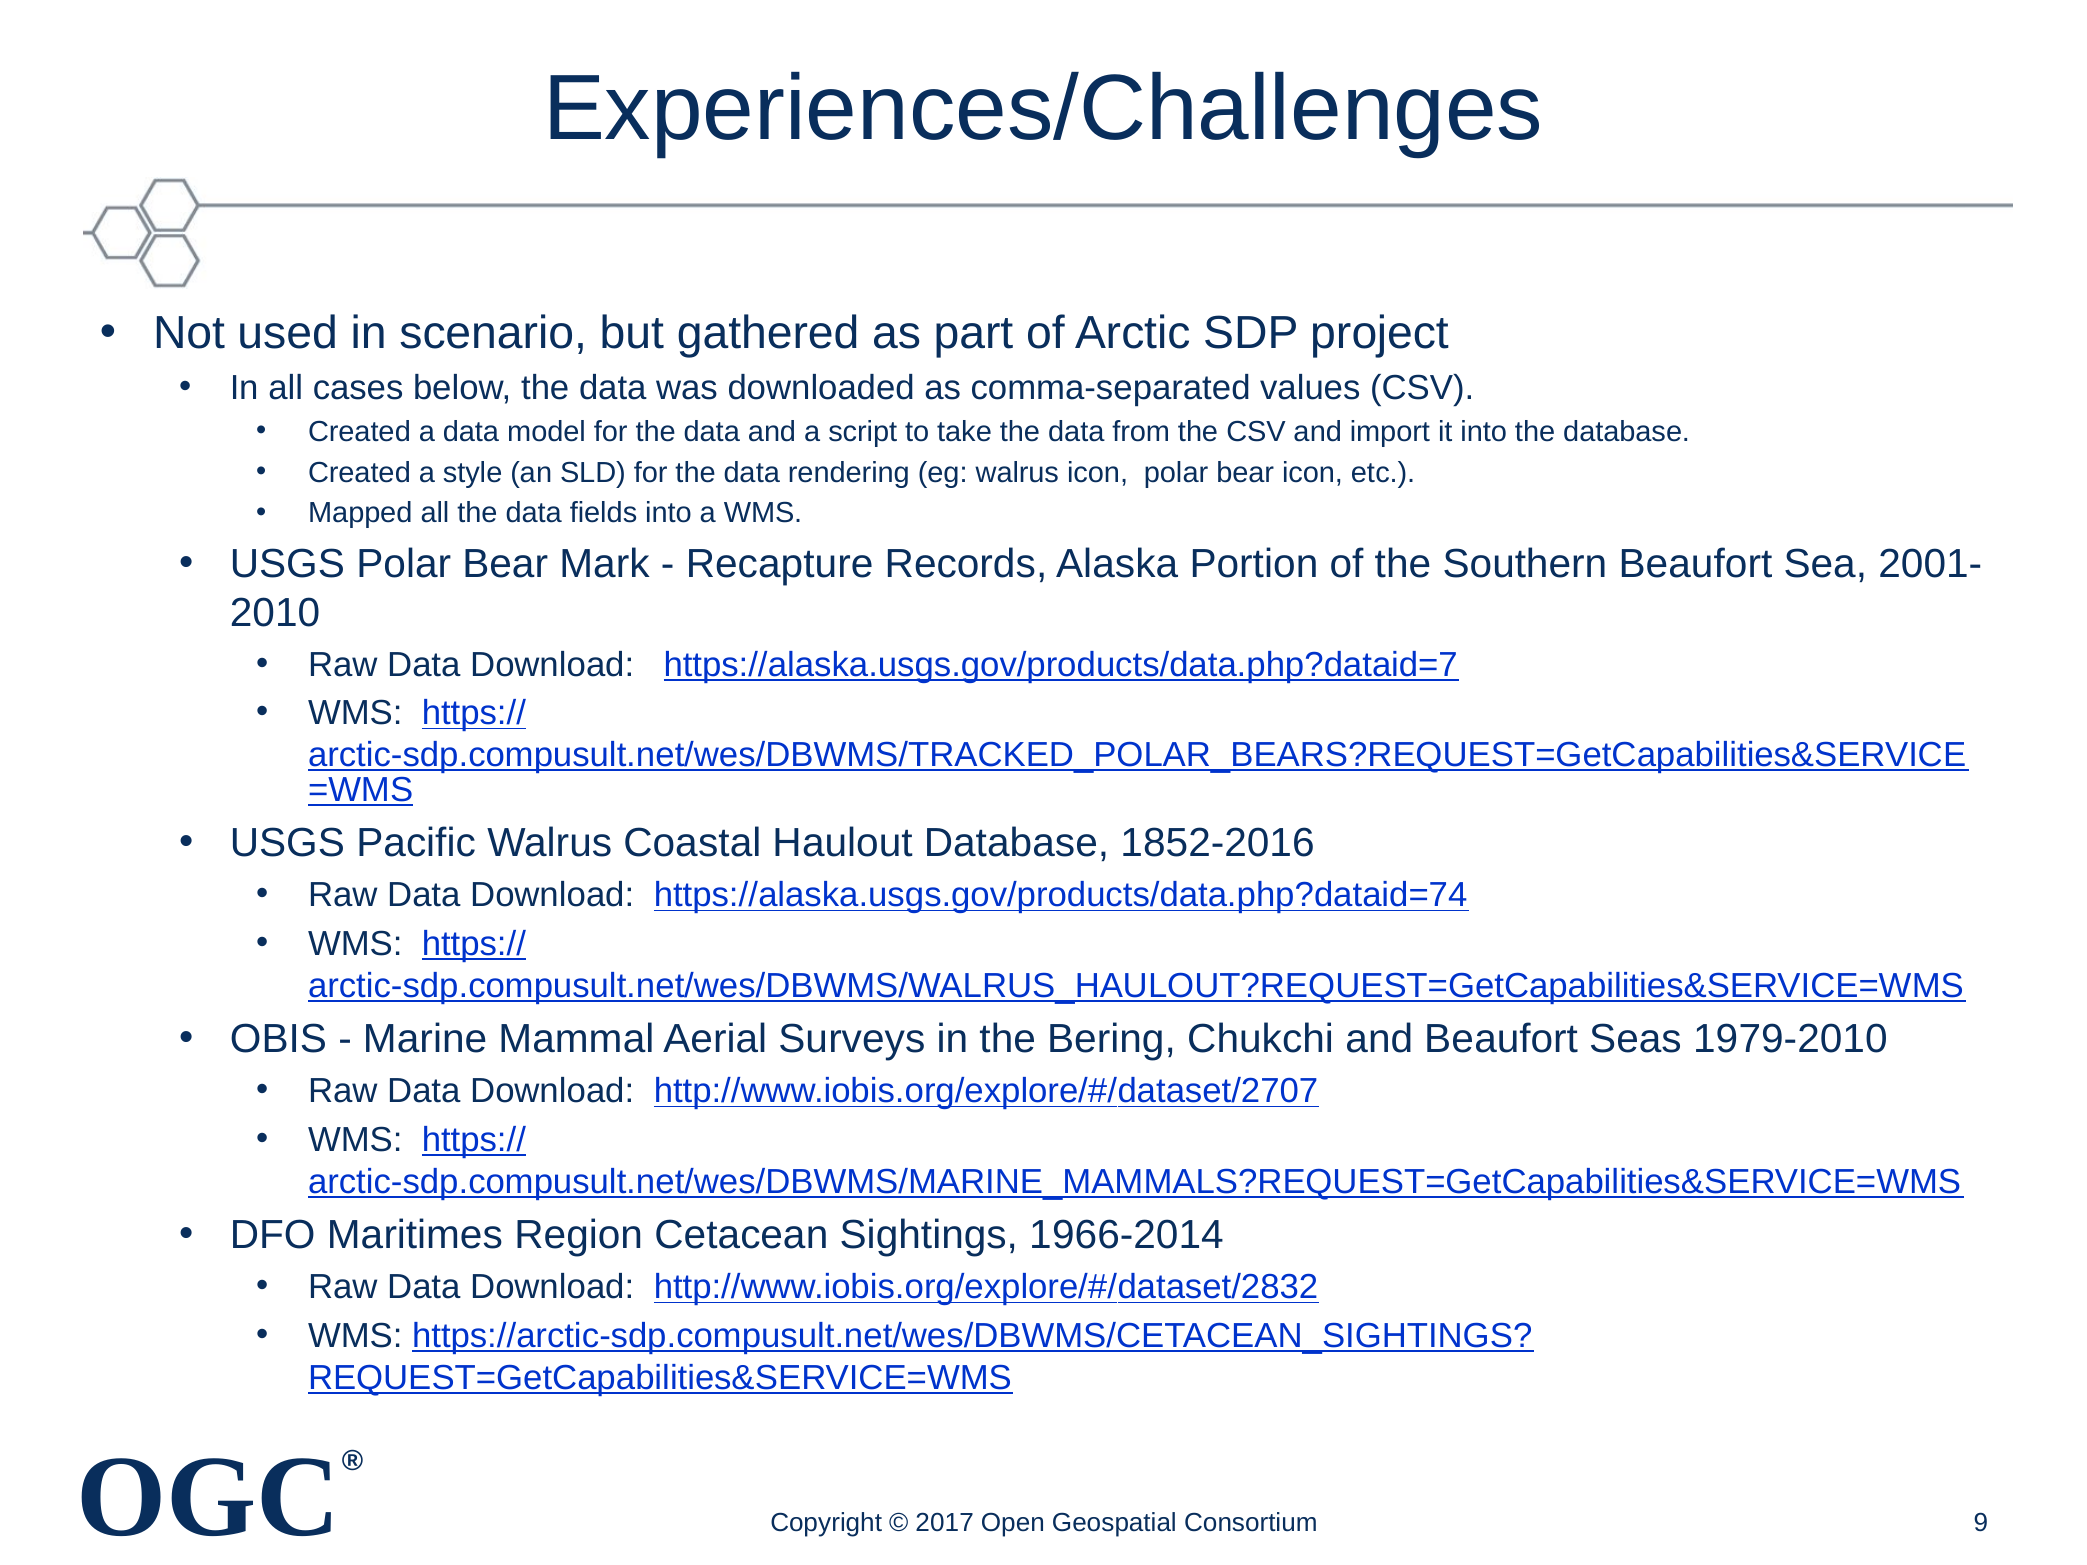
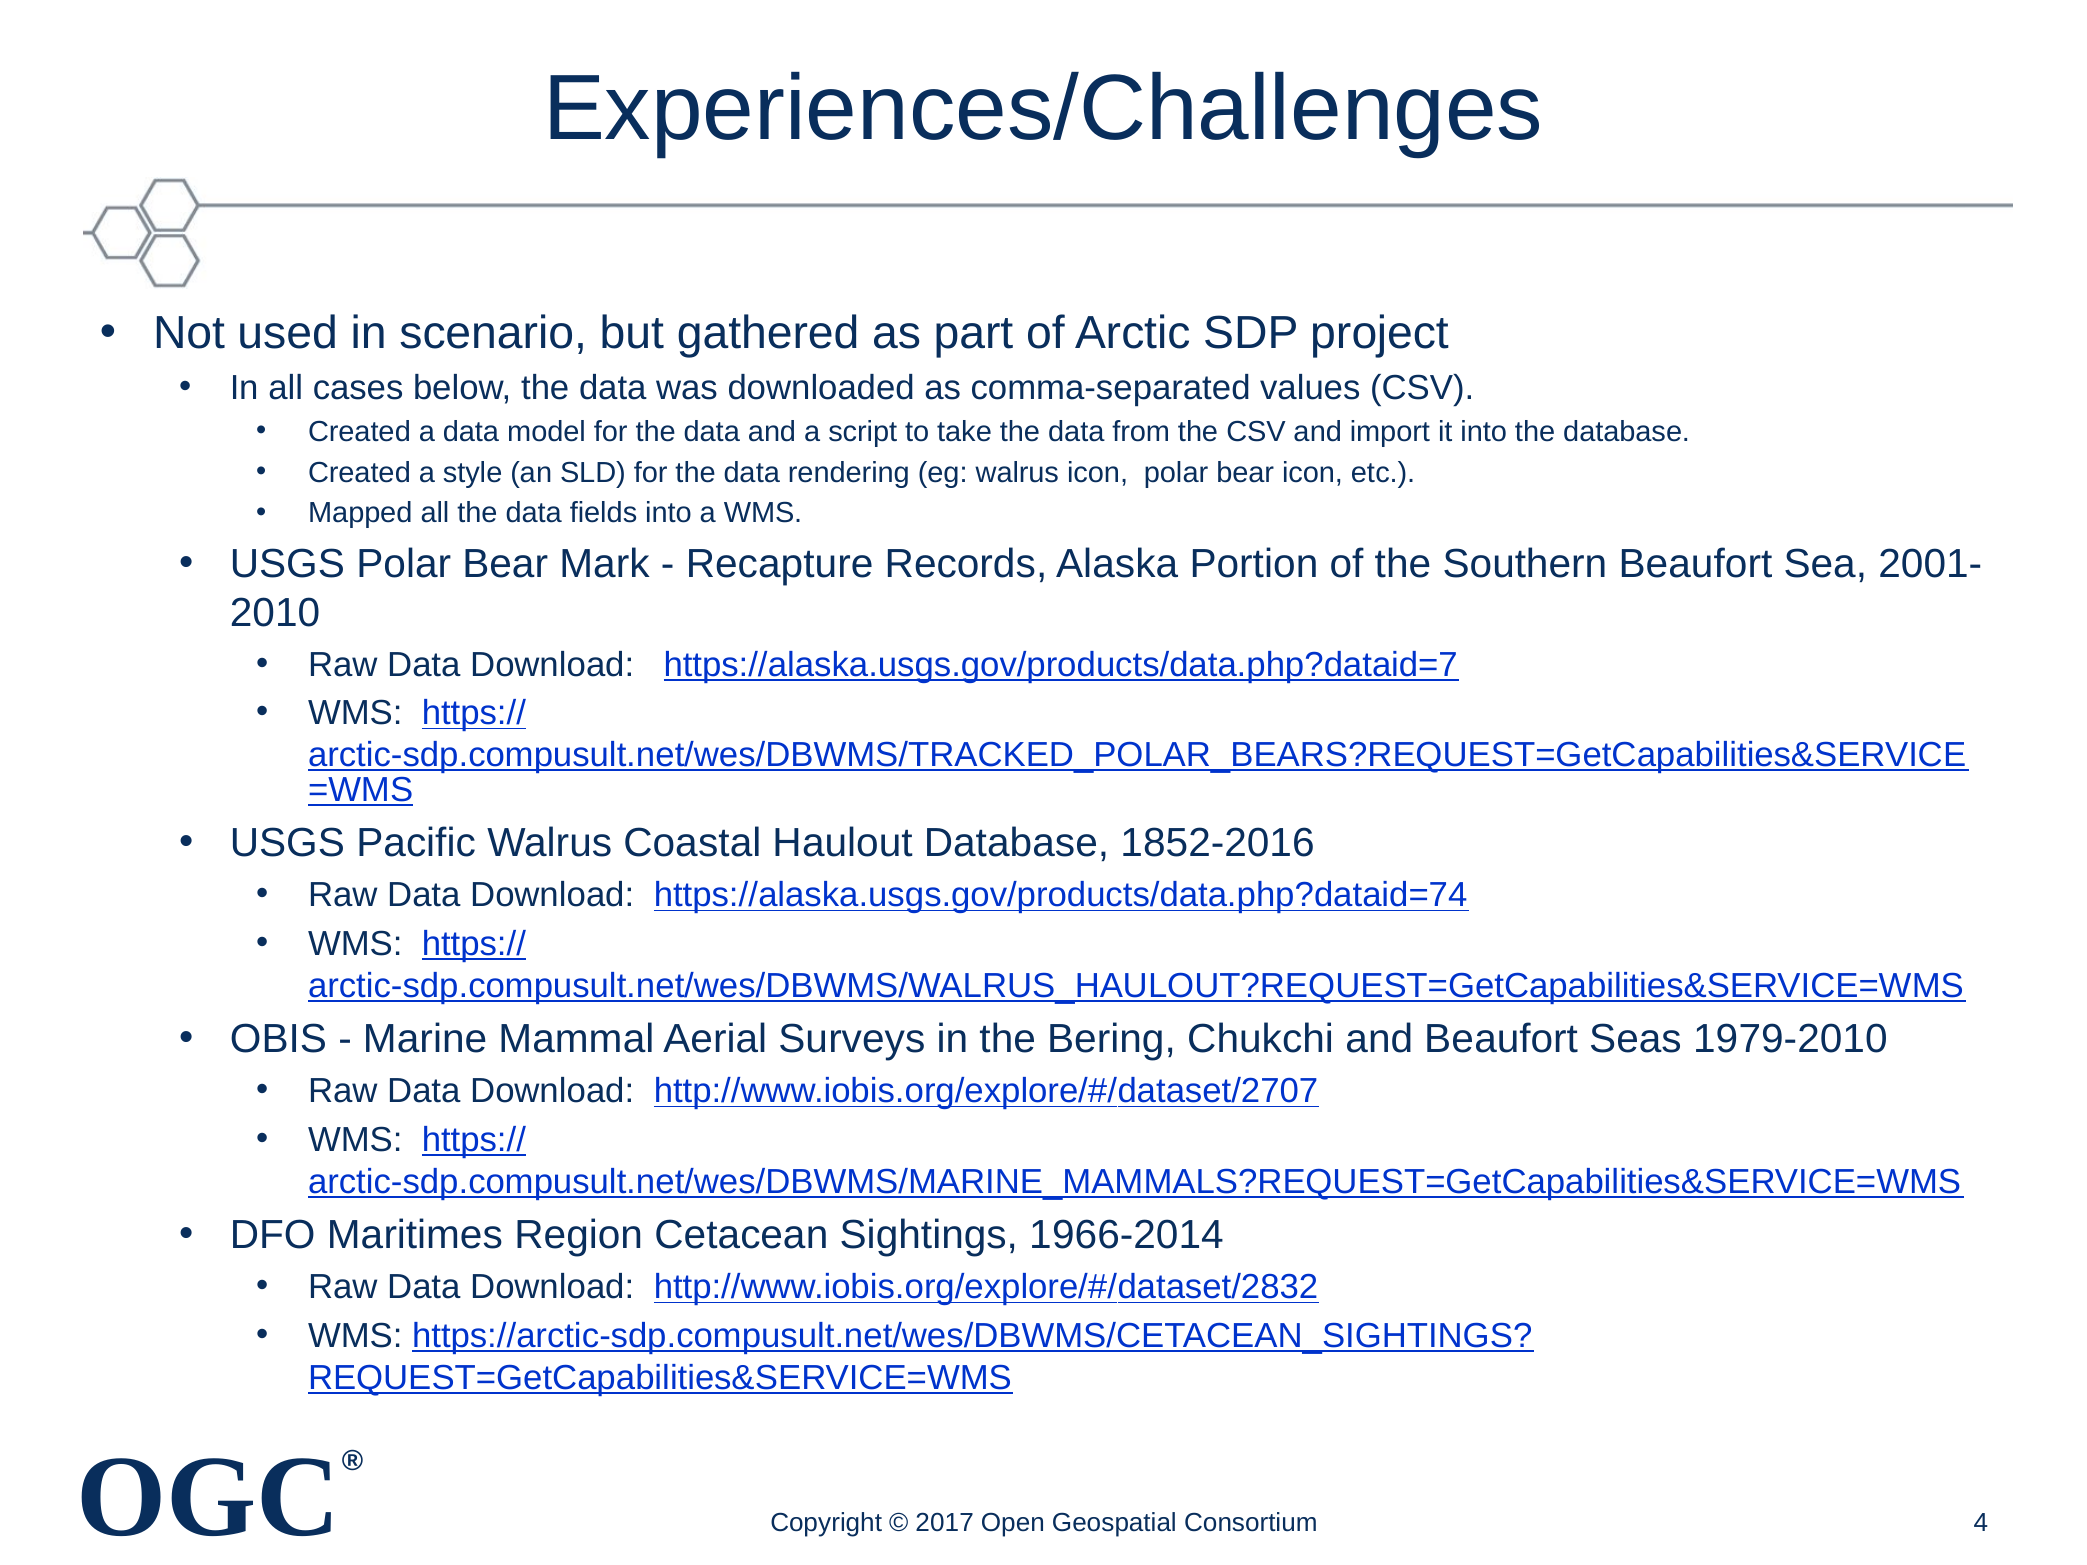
9: 9 -> 4
